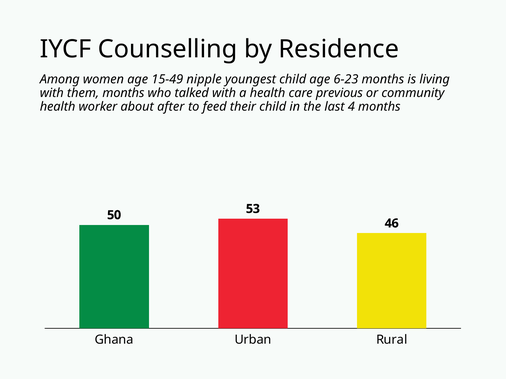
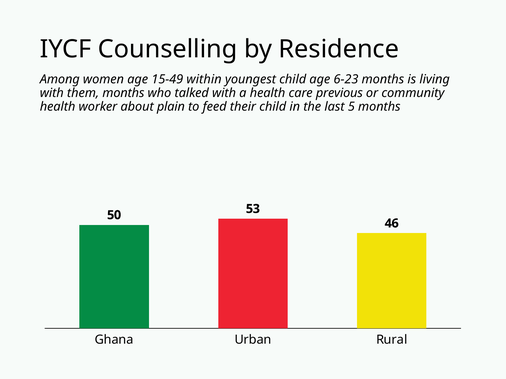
nipple: nipple -> within
after: after -> plain
4: 4 -> 5
